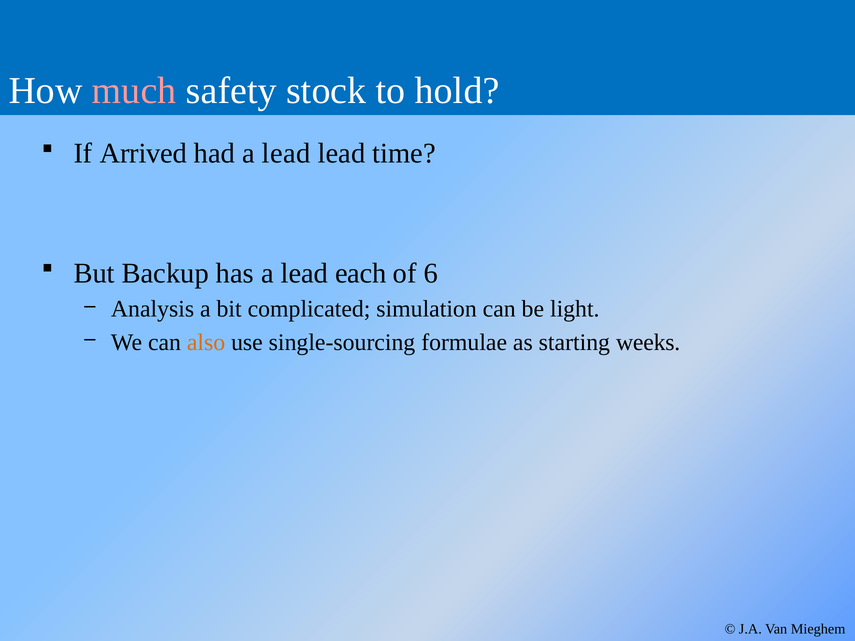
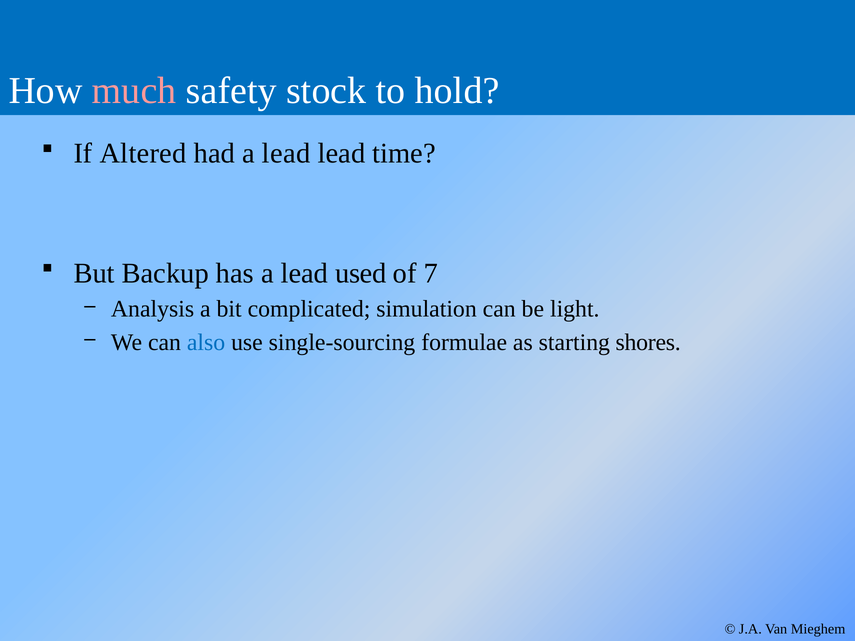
Arrived: Arrived -> Altered
each: each -> used
6: 6 -> 7
also colour: orange -> blue
weeks: weeks -> shores
